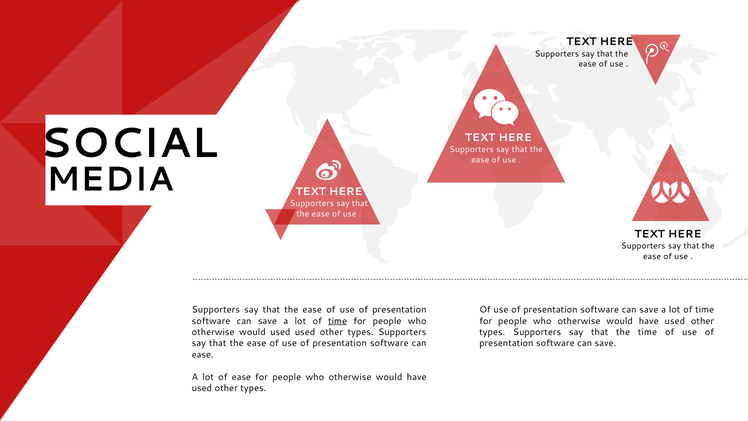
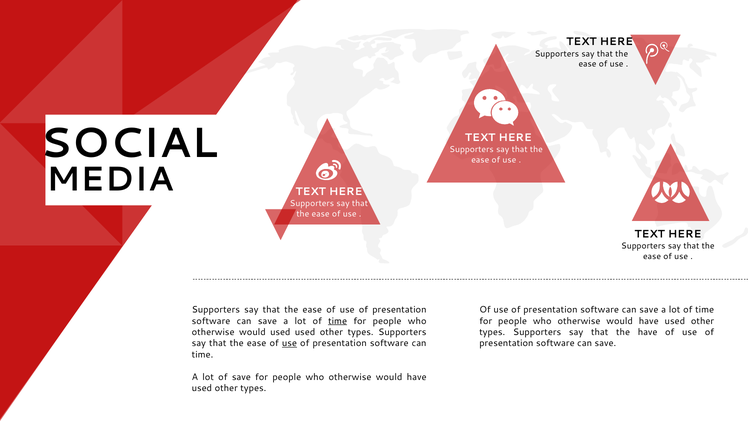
the time: time -> have
use at (289, 343) underline: none -> present
ease at (203, 354): ease -> time
of ease: ease -> save
